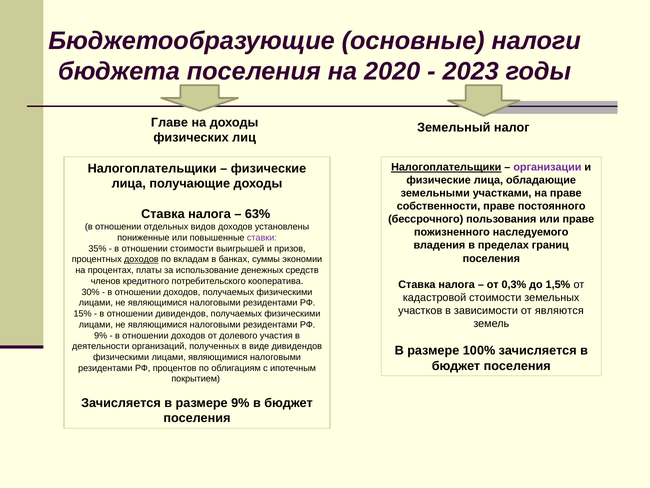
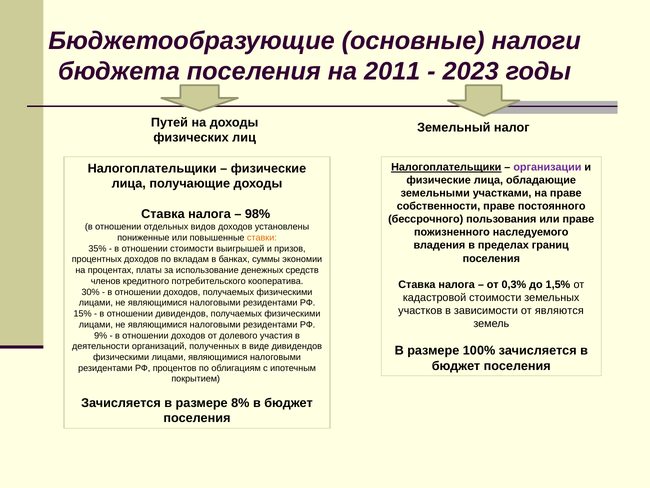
2020: 2020 -> 2011
Главе: Главе -> Путей
63%: 63% -> 98%
ставки colour: purple -> orange
доходов at (141, 259) underline: present -> none
размере 9%: 9% -> 8%
